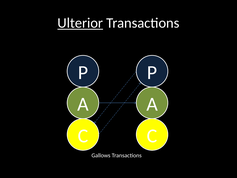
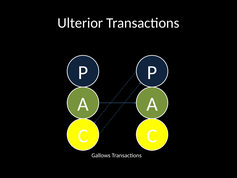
Ulterior underline: present -> none
